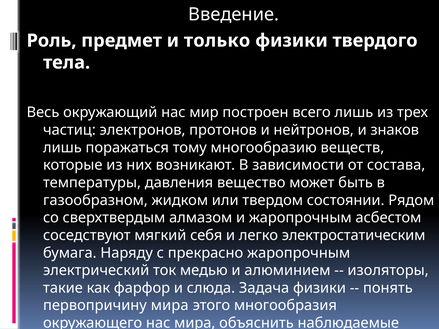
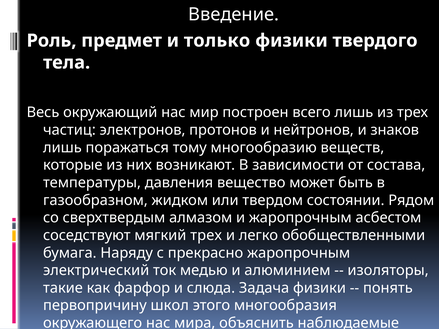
мягкий себя: себя -> трех
электростатическим: электростатическим -> обобществленными
первопричину мира: мира -> школ
